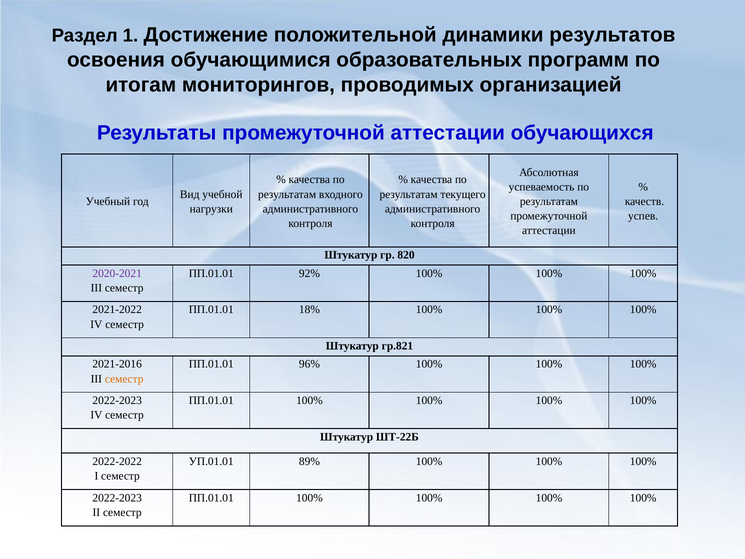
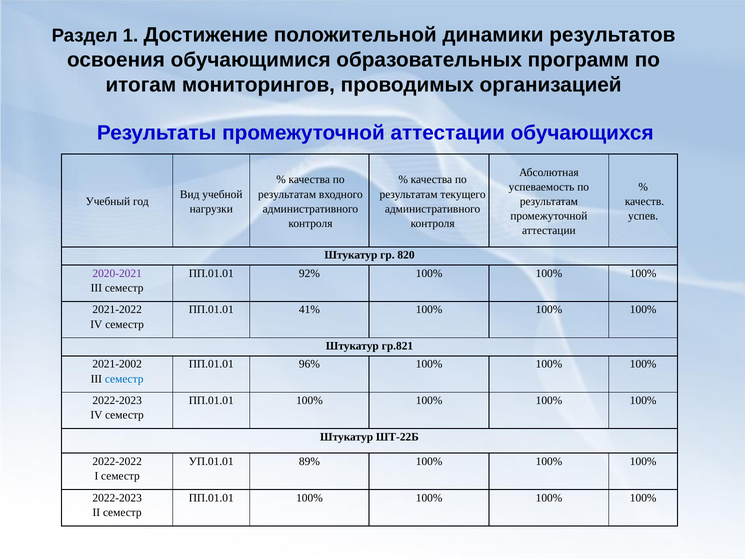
18%: 18% -> 41%
2021-2016: 2021-2016 -> 2021-2002
семестр at (124, 379) colour: orange -> blue
